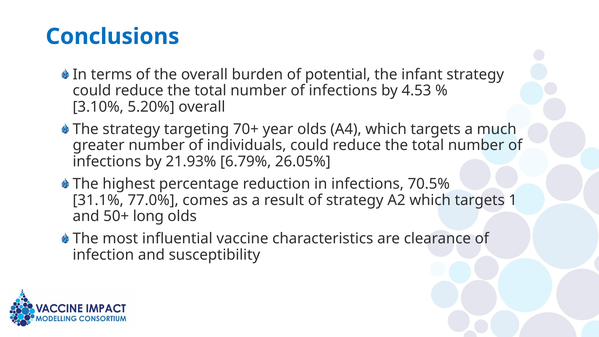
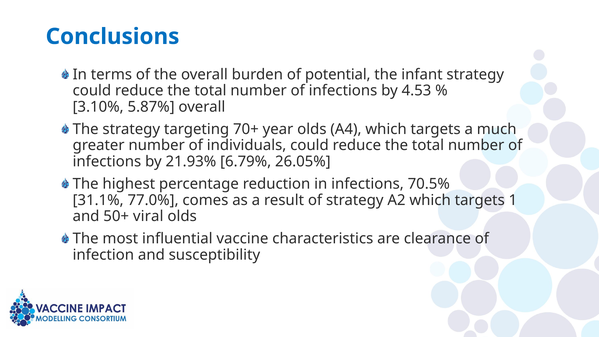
5.20%: 5.20% -> 5.87%
long: long -> viral
